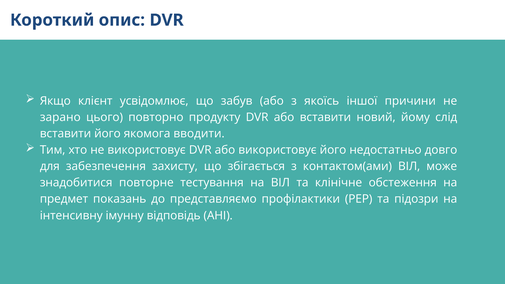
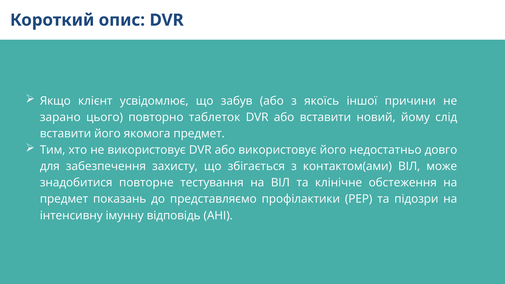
продукту: продукту -> таблеток
якомога вводити: вводити -> предмет
